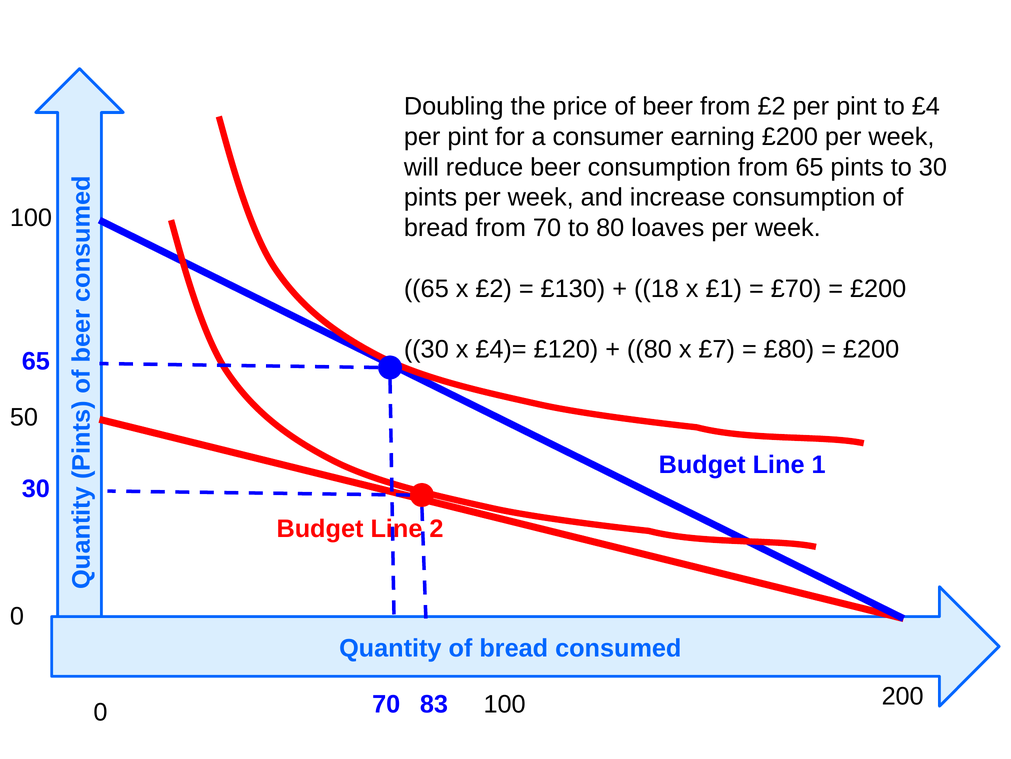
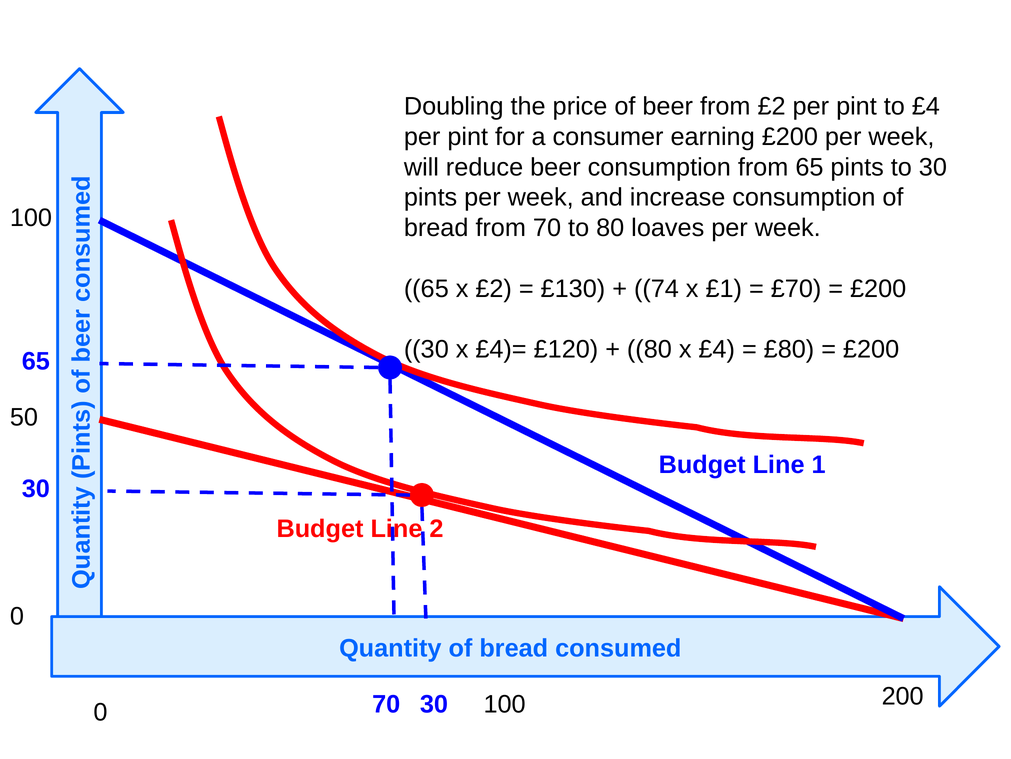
18: 18 -> 74
x £7: £7 -> £4
70 83: 83 -> 30
